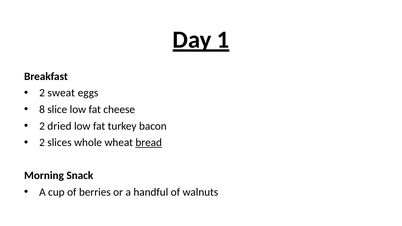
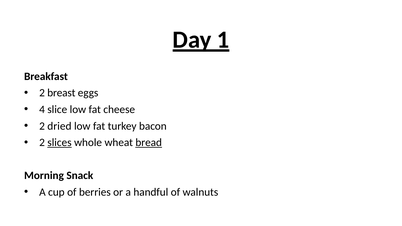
sweat: sweat -> breast
8: 8 -> 4
slices underline: none -> present
